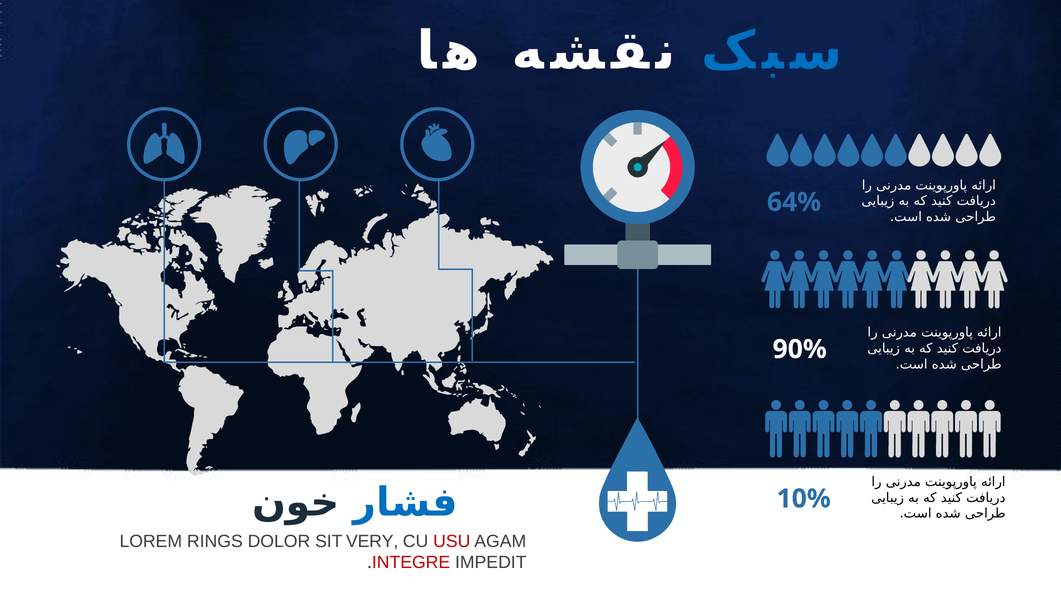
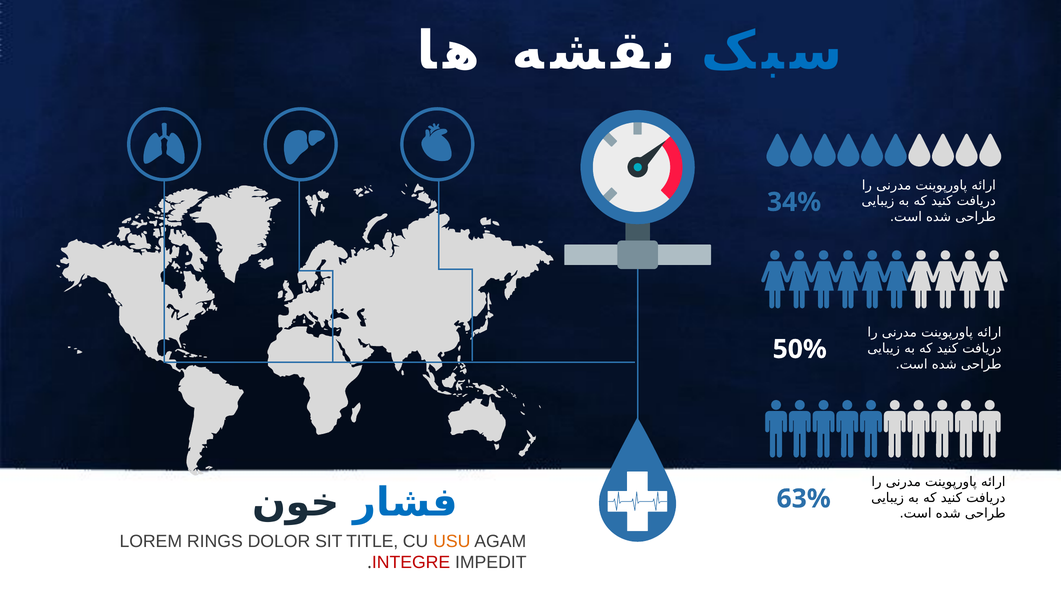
64%: 64% -> 34%
90%: 90% -> 50%
10%: 10% -> 63%
VERY: VERY -> TITLE
USU colour: red -> orange
